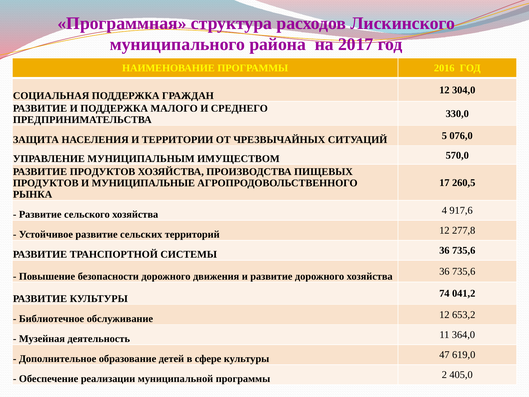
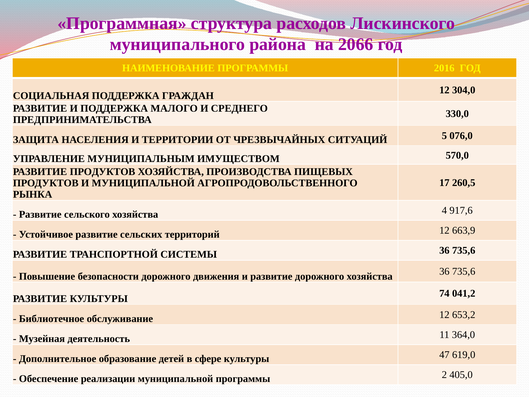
2017: 2017 -> 2066
И МУНИЦИПАЛЬНЫЕ: МУНИЦИПАЛЬНЫЕ -> МУНИЦИПАЛЬНОЙ
277,8: 277,8 -> 663,9
